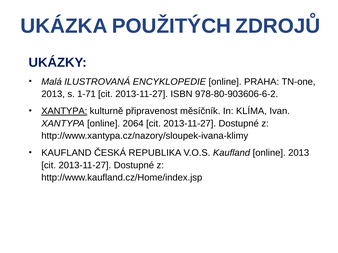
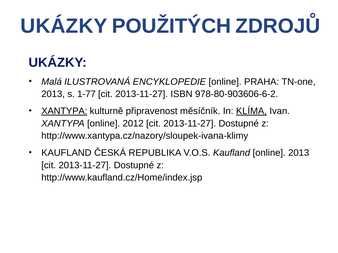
UKÁZKA at (64, 26): UKÁZKA -> UKÁZKY
1-71: 1-71 -> 1-77
KLÍMA underline: none -> present
2064: 2064 -> 2012
